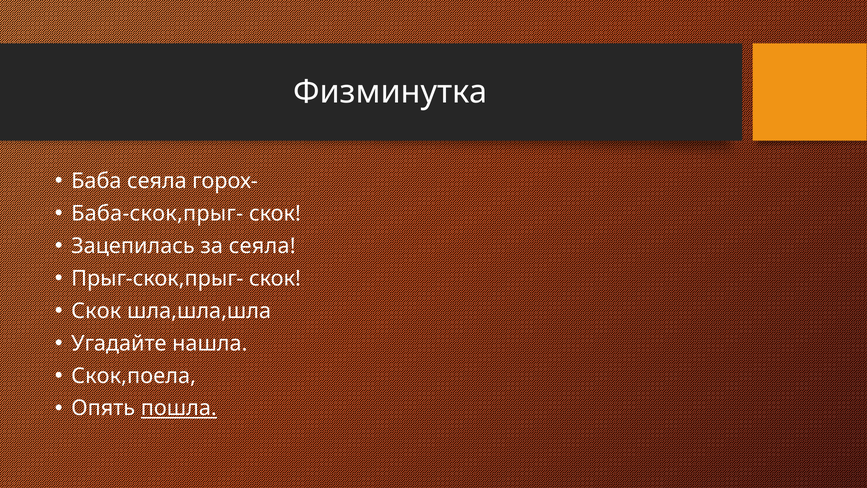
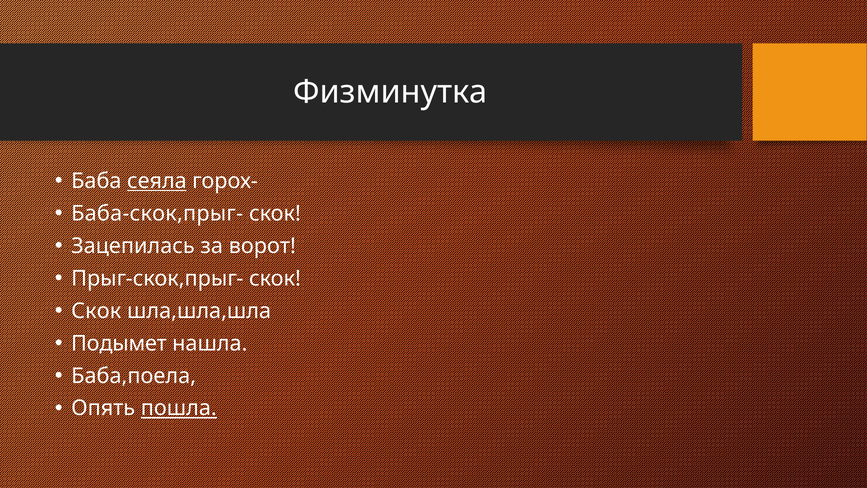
сеяла at (157, 181) underline: none -> present
за сеяла: сеяла -> ворот
Угадайте: Угадайте -> Подымет
Скок,поела: Скок,поела -> Баба,поела
